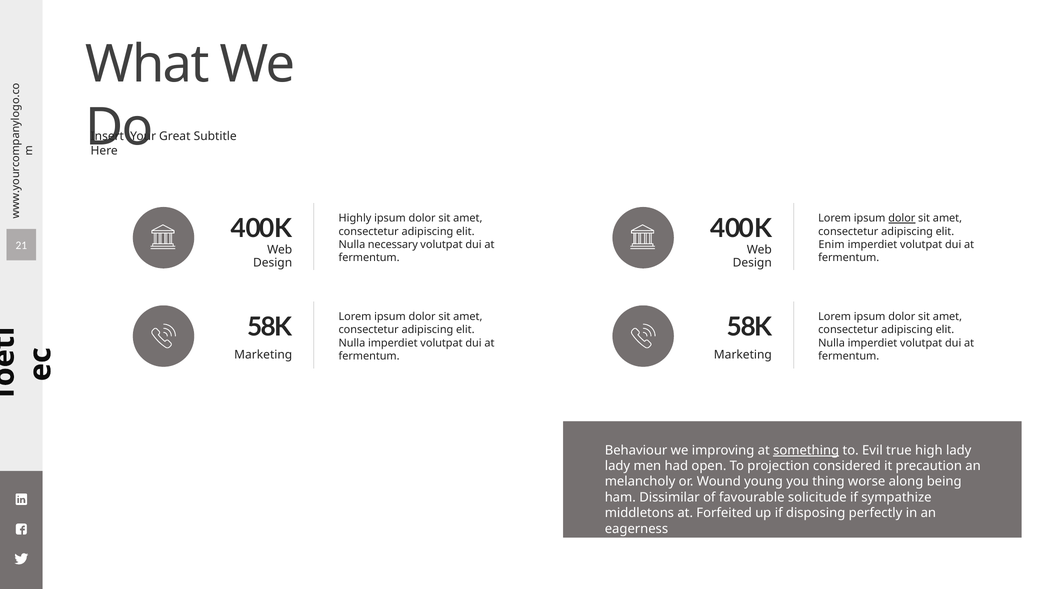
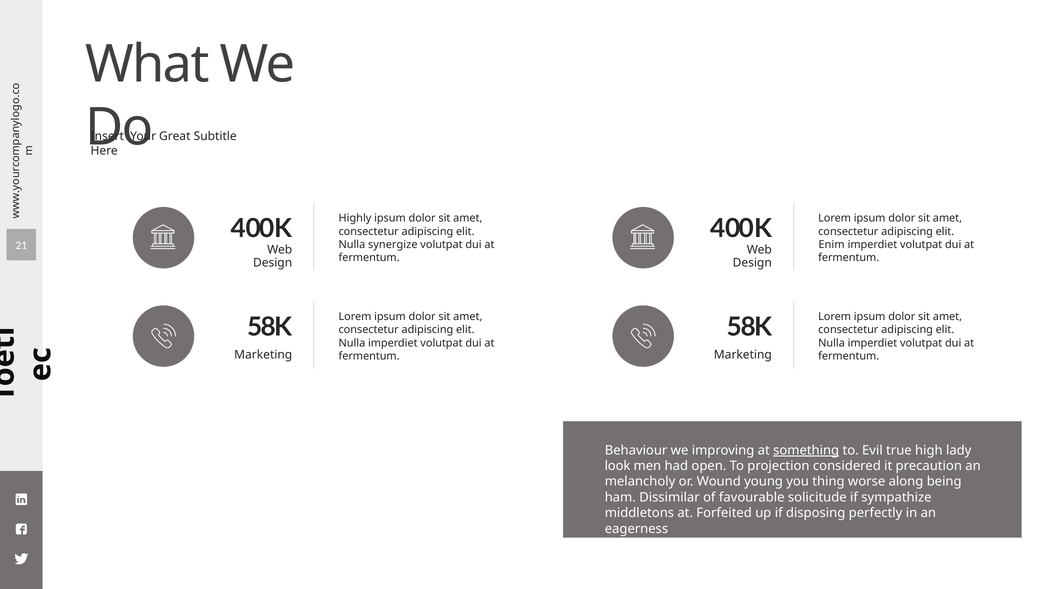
dolor at (902, 218) underline: present -> none
necessary: necessary -> synergize
lady at (617, 466): lady -> look
